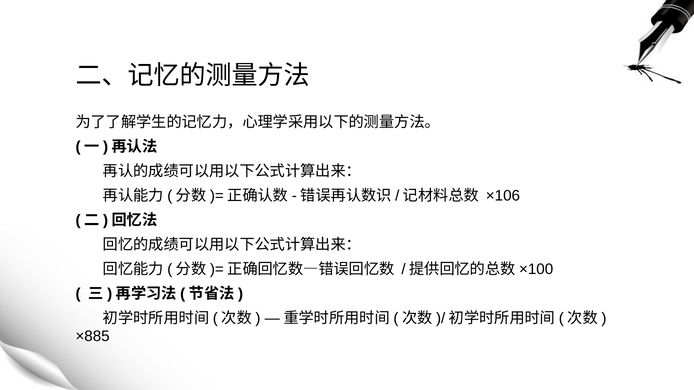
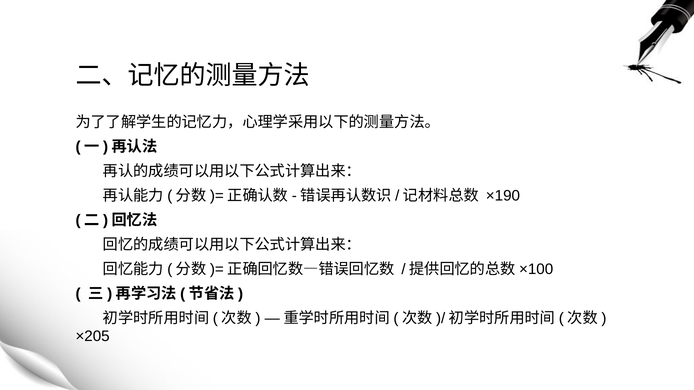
×106: ×106 -> ×190
×885: ×885 -> ×205
